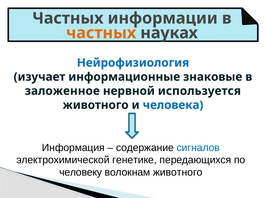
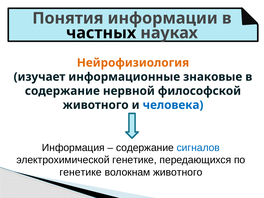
Частных at (68, 18): Частных -> Понятия
частных at (101, 33) colour: orange -> black
Нейрофизиология colour: blue -> orange
заложенное at (62, 91): заложенное -> содержание
используется: используется -> философской
человеку at (81, 172): человеку -> генетике
